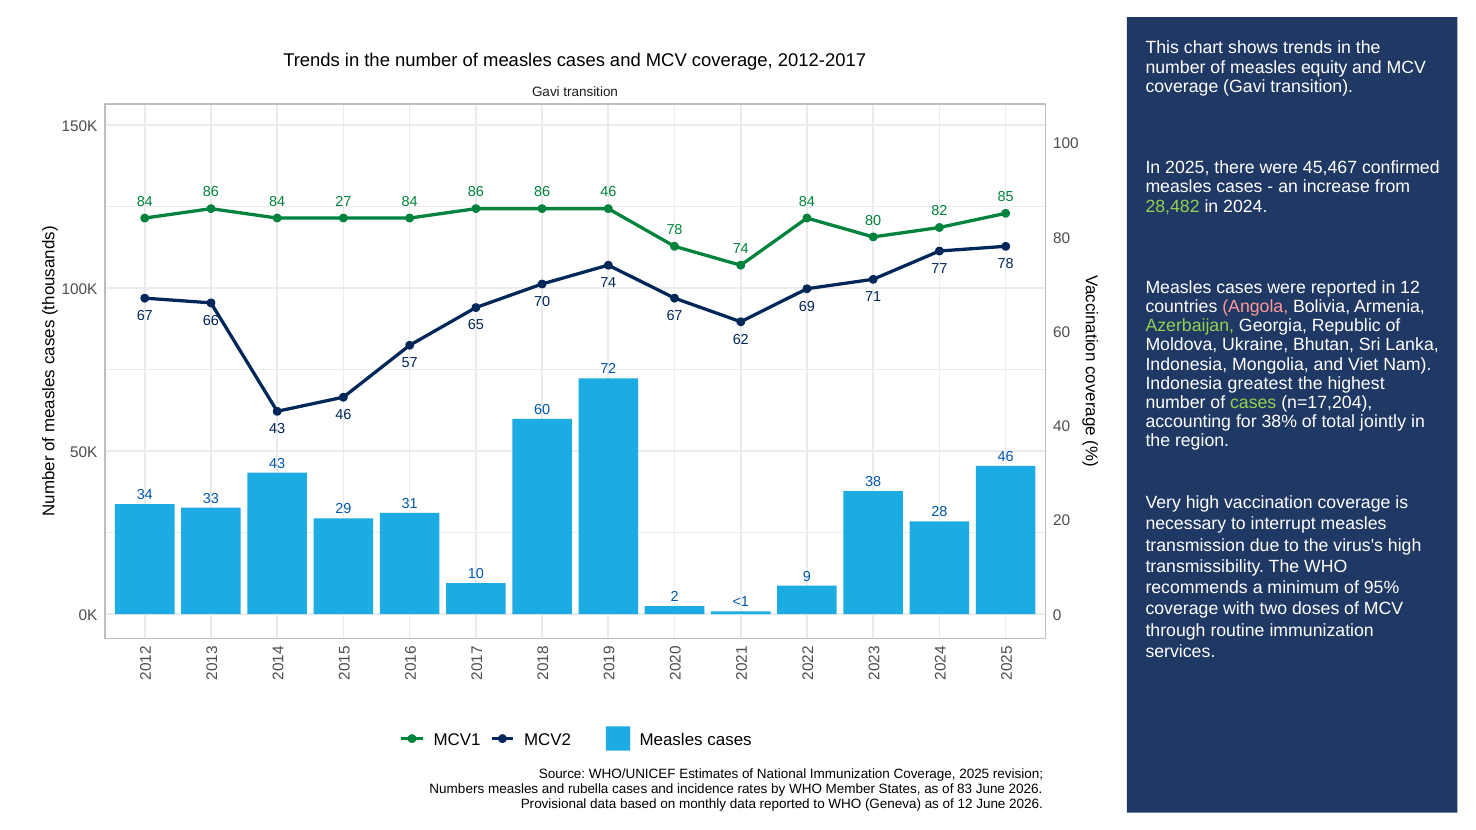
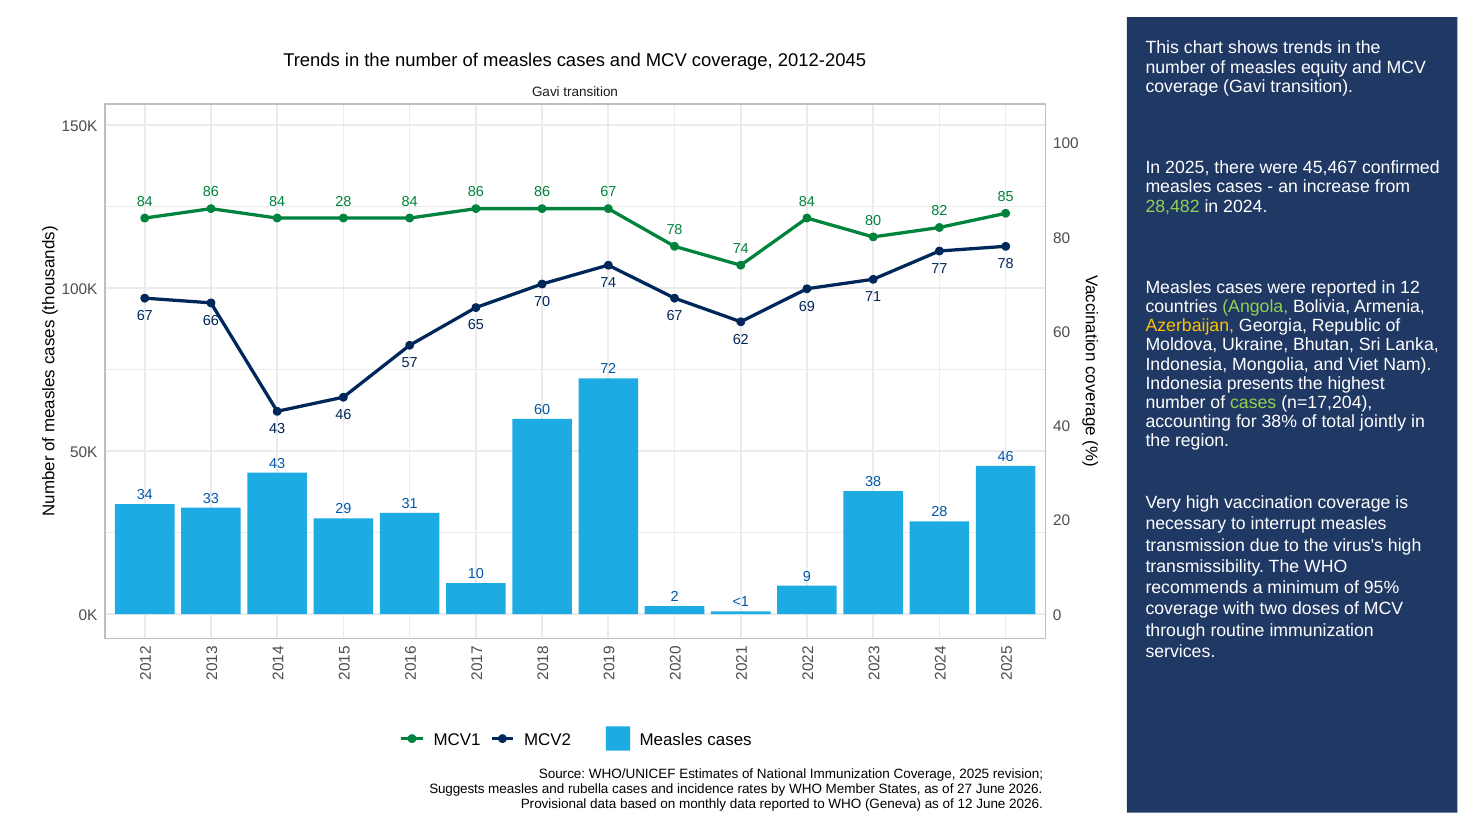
2012-2017: 2012-2017 -> 2012-2045
86 46: 46 -> 67
84 27: 27 -> 28
Angola colour: pink -> light green
Azerbaijan colour: light green -> yellow
greatest: greatest -> presents
Numbers: Numbers -> Suggests
83: 83 -> 27
